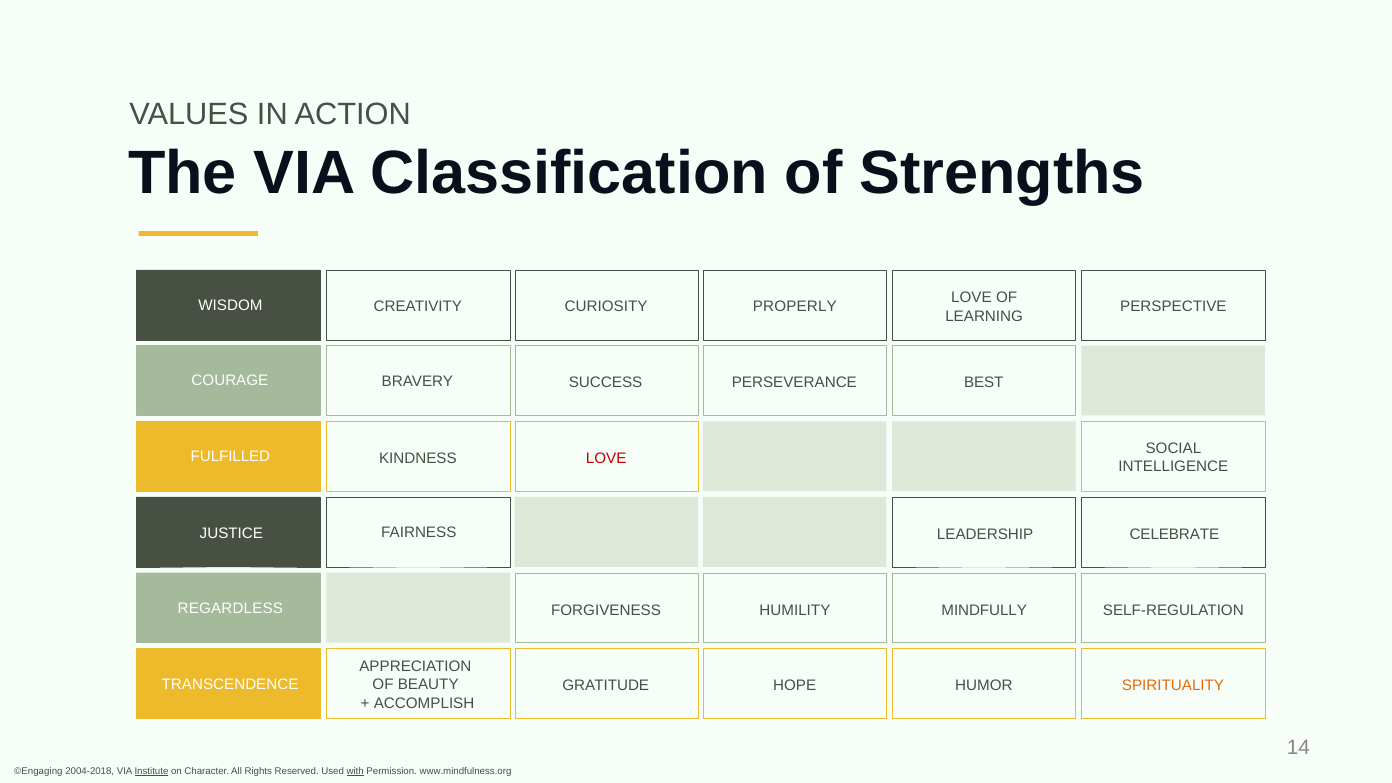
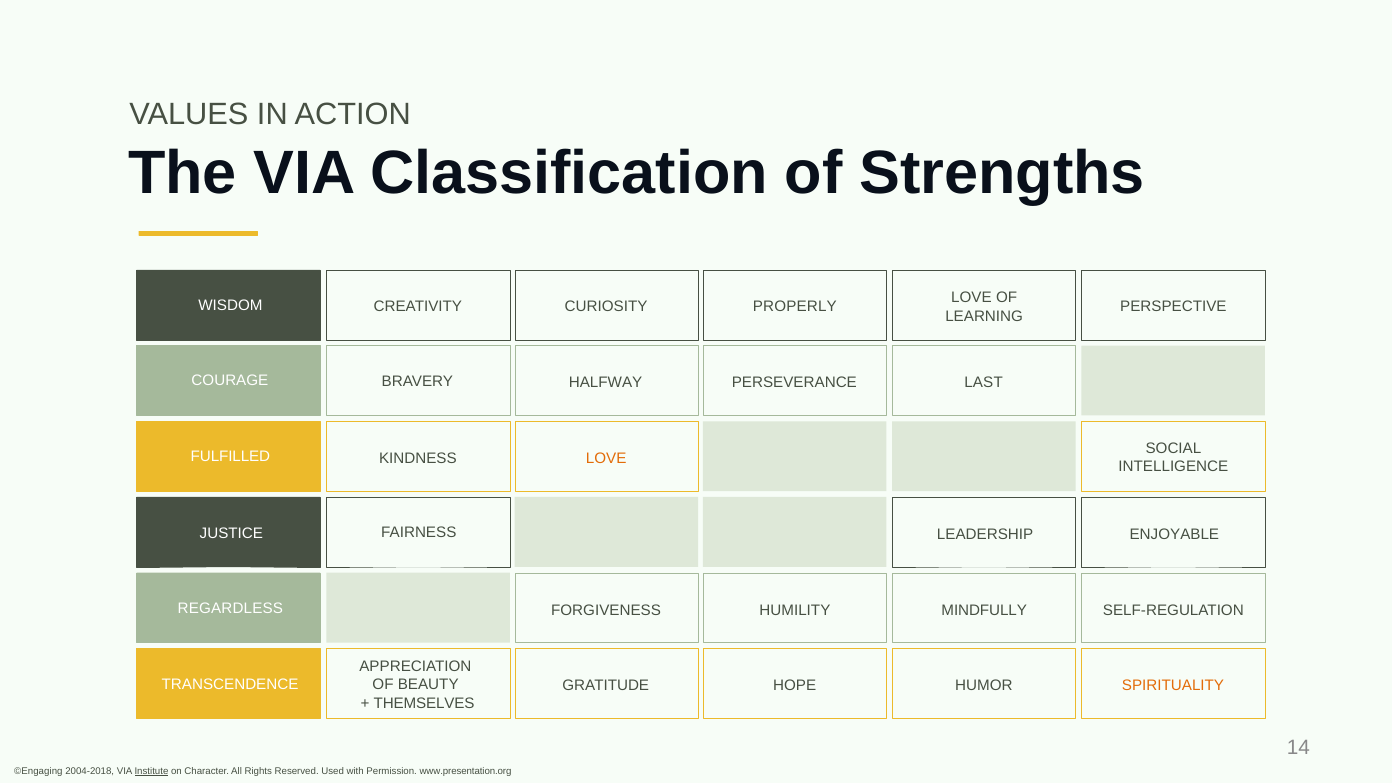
SUCCESS: SUCCESS -> HALFWAY
BEST: BEST -> LAST
LOVE at (606, 458) colour: red -> orange
CELEBRATE: CELEBRATE -> ENJOYABLE
ACCOMPLISH: ACCOMPLISH -> THEMSELVES
with underline: present -> none
www.mindfulness.org: www.mindfulness.org -> www.presentation.org
